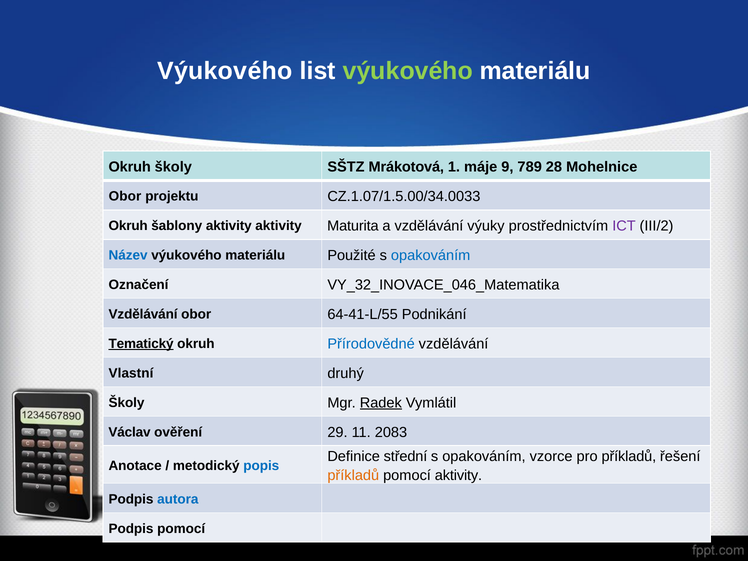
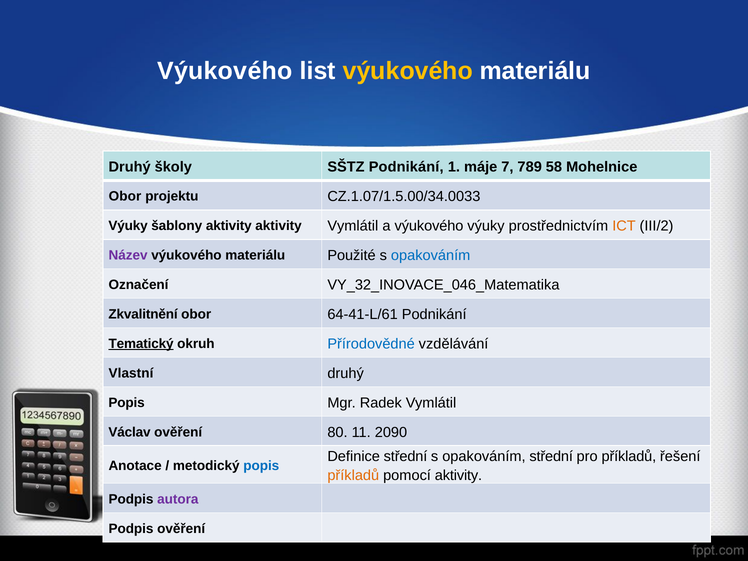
výukového at (408, 71) colour: light green -> yellow
Okruh at (130, 167): Okruh -> Druhý
SŠTZ Mrákotová: Mrákotová -> Podnikání
9: 9 -> 7
28: 28 -> 58
Okruh at (128, 226): Okruh -> Výuky
aktivity Maturita: Maturita -> Vymlátil
a vzdělávání: vzdělávání -> výukového
ICT colour: purple -> orange
Název colour: blue -> purple
Vzdělávání at (143, 314): Vzdělávání -> Zkvalitnění
64-41-L/55: 64-41-L/55 -> 64-41-L/61
Školy at (127, 403): Školy -> Popis
Radek underline: present -> none
29: 29 -> 80
2083: 2083 -> 2090
opakováním vzorce: vzorce -> střední
autora colour: blue -> purple
Podpis pomocí: pomocí -> ověření
